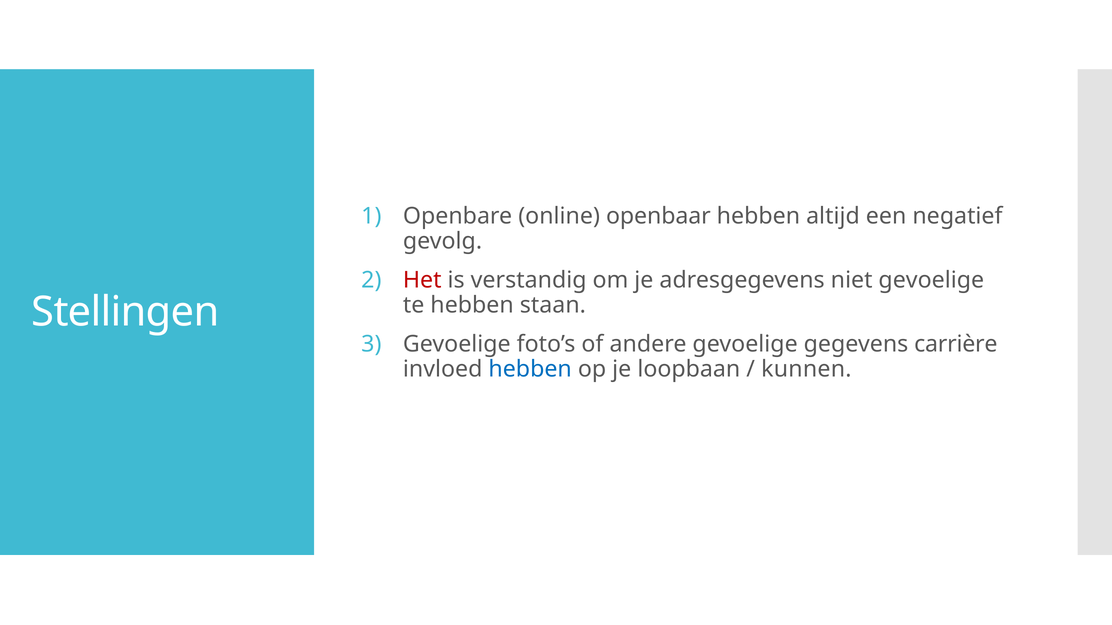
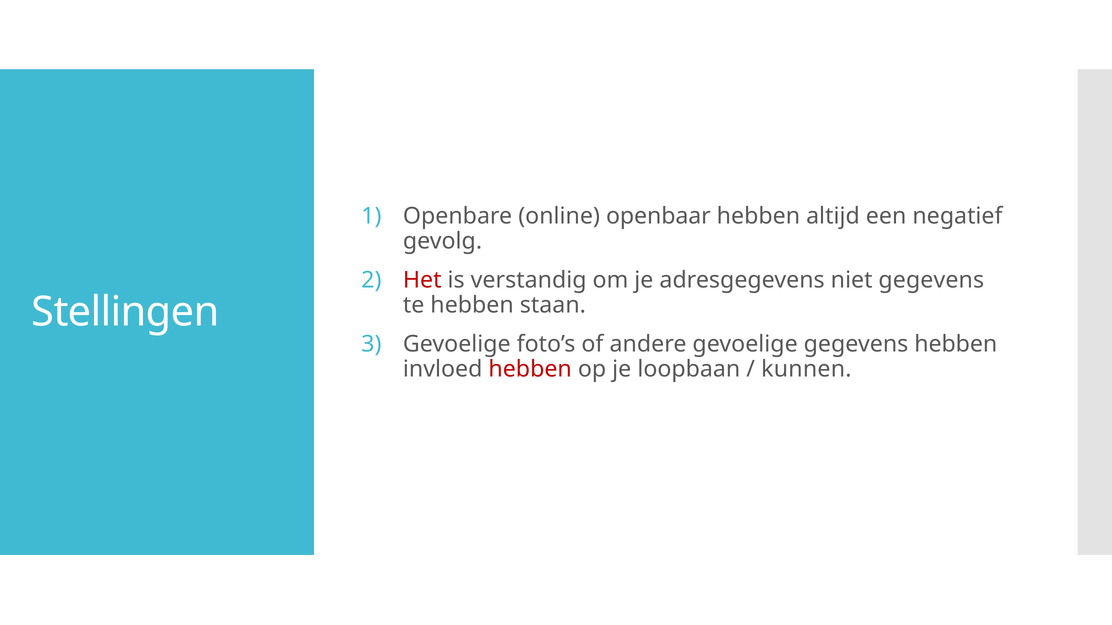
niet gevoelige: gevoelige -> gegevens
gegevens carrière: carrière -> hebben
hebben at (530, 369) colour: blue -> red
